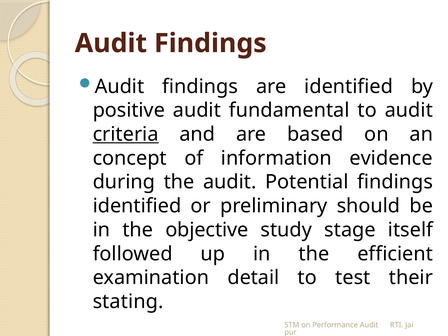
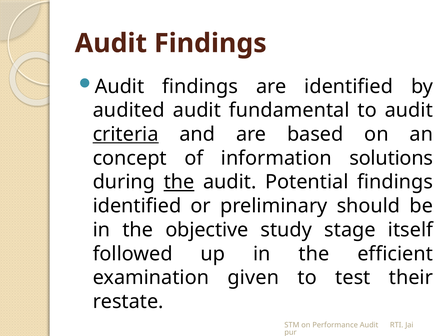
positive: positive -> audited
evidence: evidence -> solutions
the at (179, 182) underline: none -> present
detail: detail -> given
stating: stating -> restate
